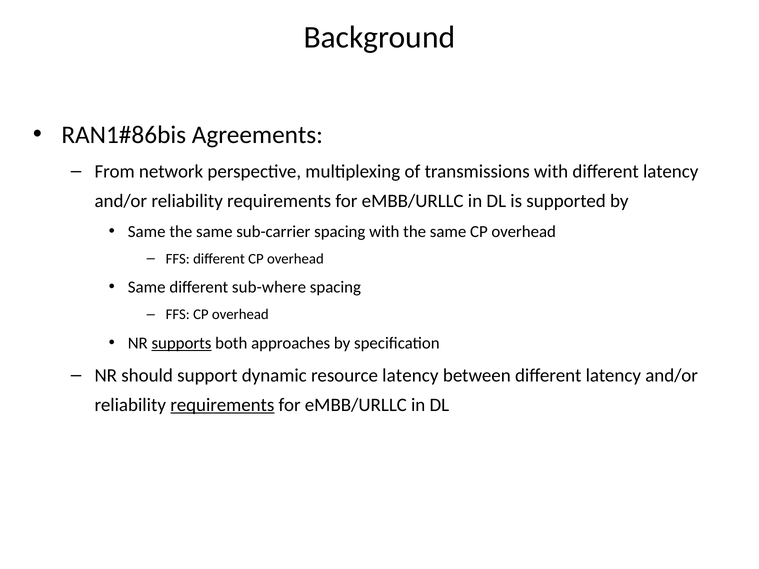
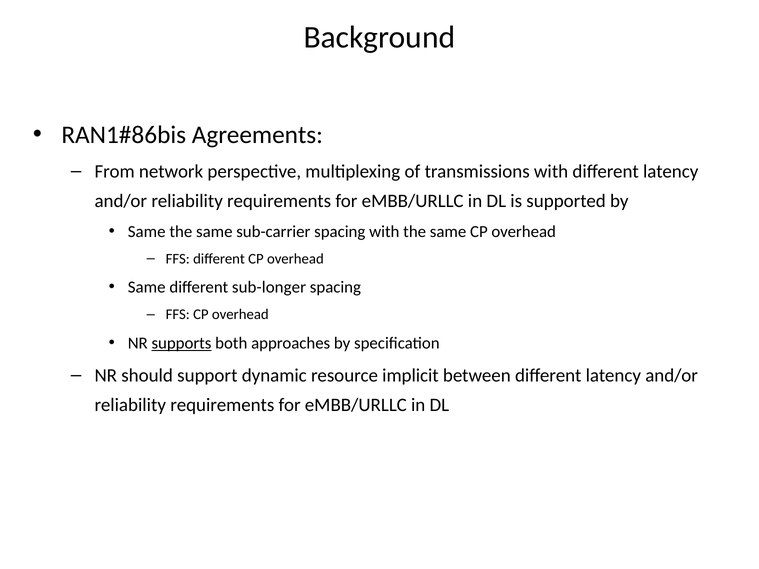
sub-where: sub-where -> sub-longer
resource latency: latency -> implicit
requirements at (222, 405) underline: present -> none
